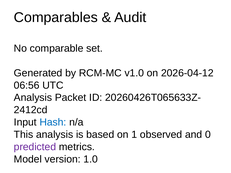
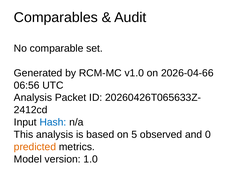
2026-04-12: 2026-04-12 -> 2026-04-66
1: 1 -> 5
predicted colour: purple -> orange
